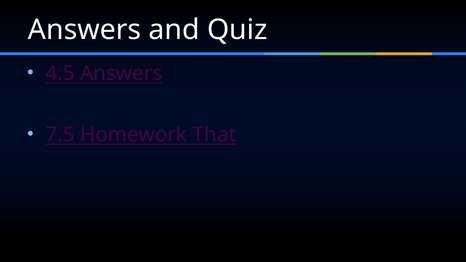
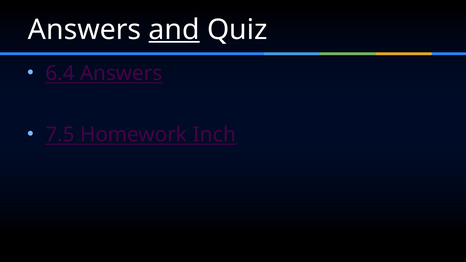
and underline: none -> present
4.5: 4.5 -> 6.4
That: That -> Inch
